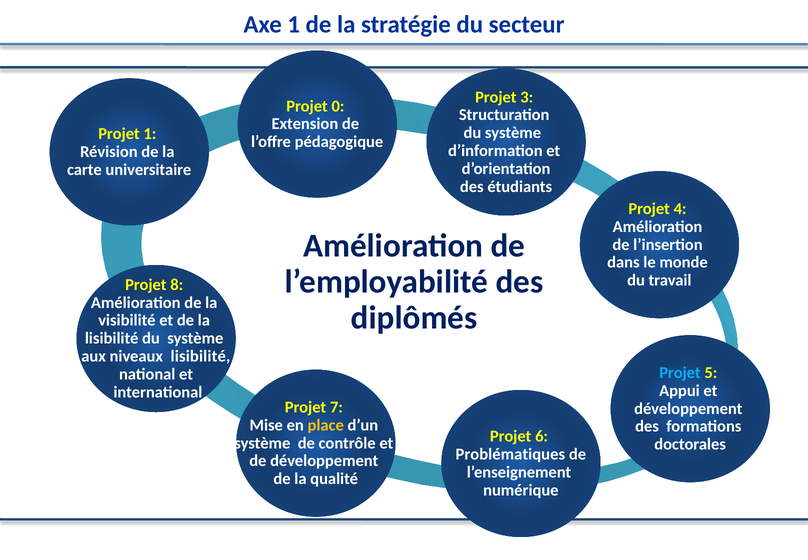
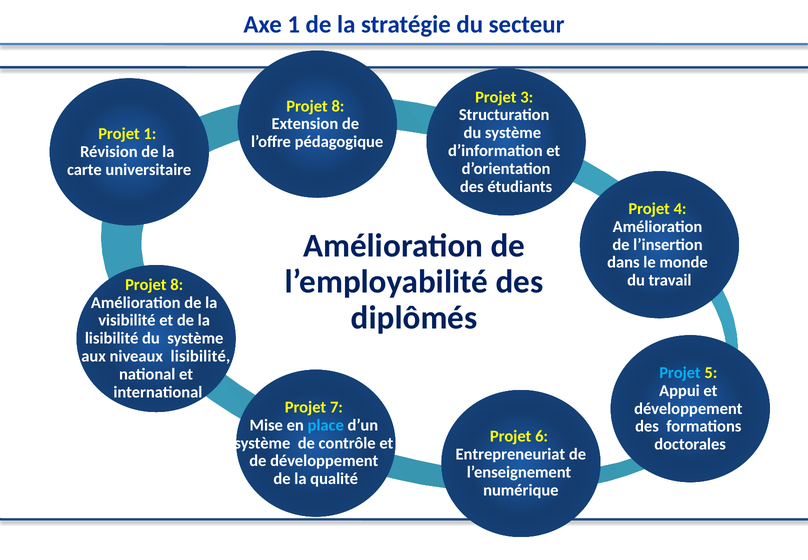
0 at (338, 106): 0 -> 8
place colour: yellow -> light blue
Problématiques: Problématiques -> Entrepreneuriat
